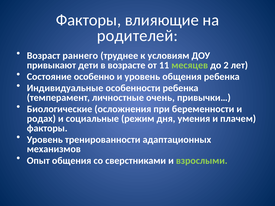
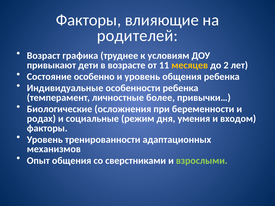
раннего: раннего -> графика
месяцев colour: light green -> yellow
очень: очень -> более
плачем: плачем -> входом
